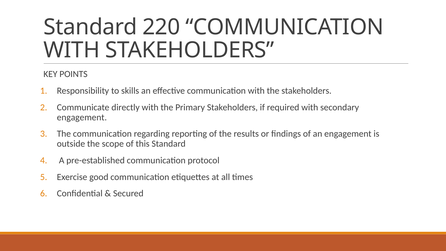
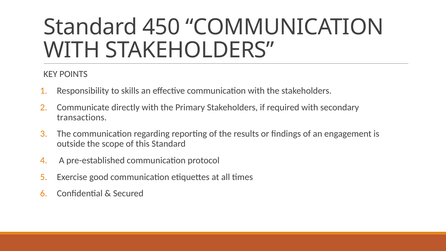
220: 220 -> 450
engagement at (82, 117): engagement -> transactions
